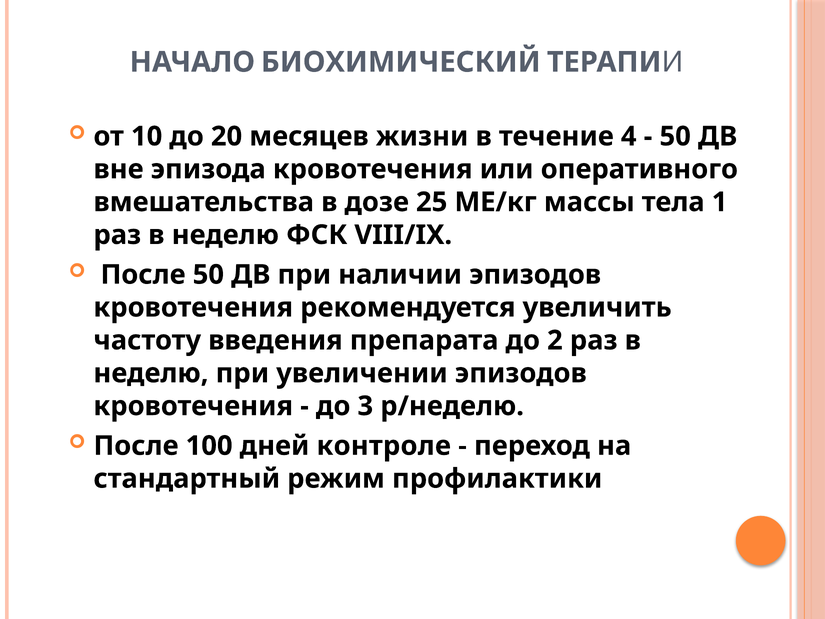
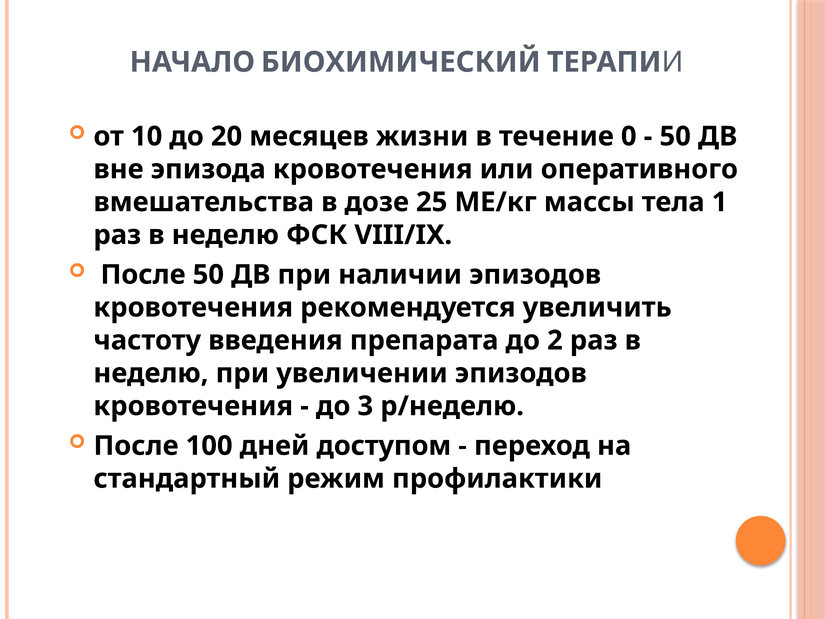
4: 4 -> 0
контроле: контроле -> доступом
